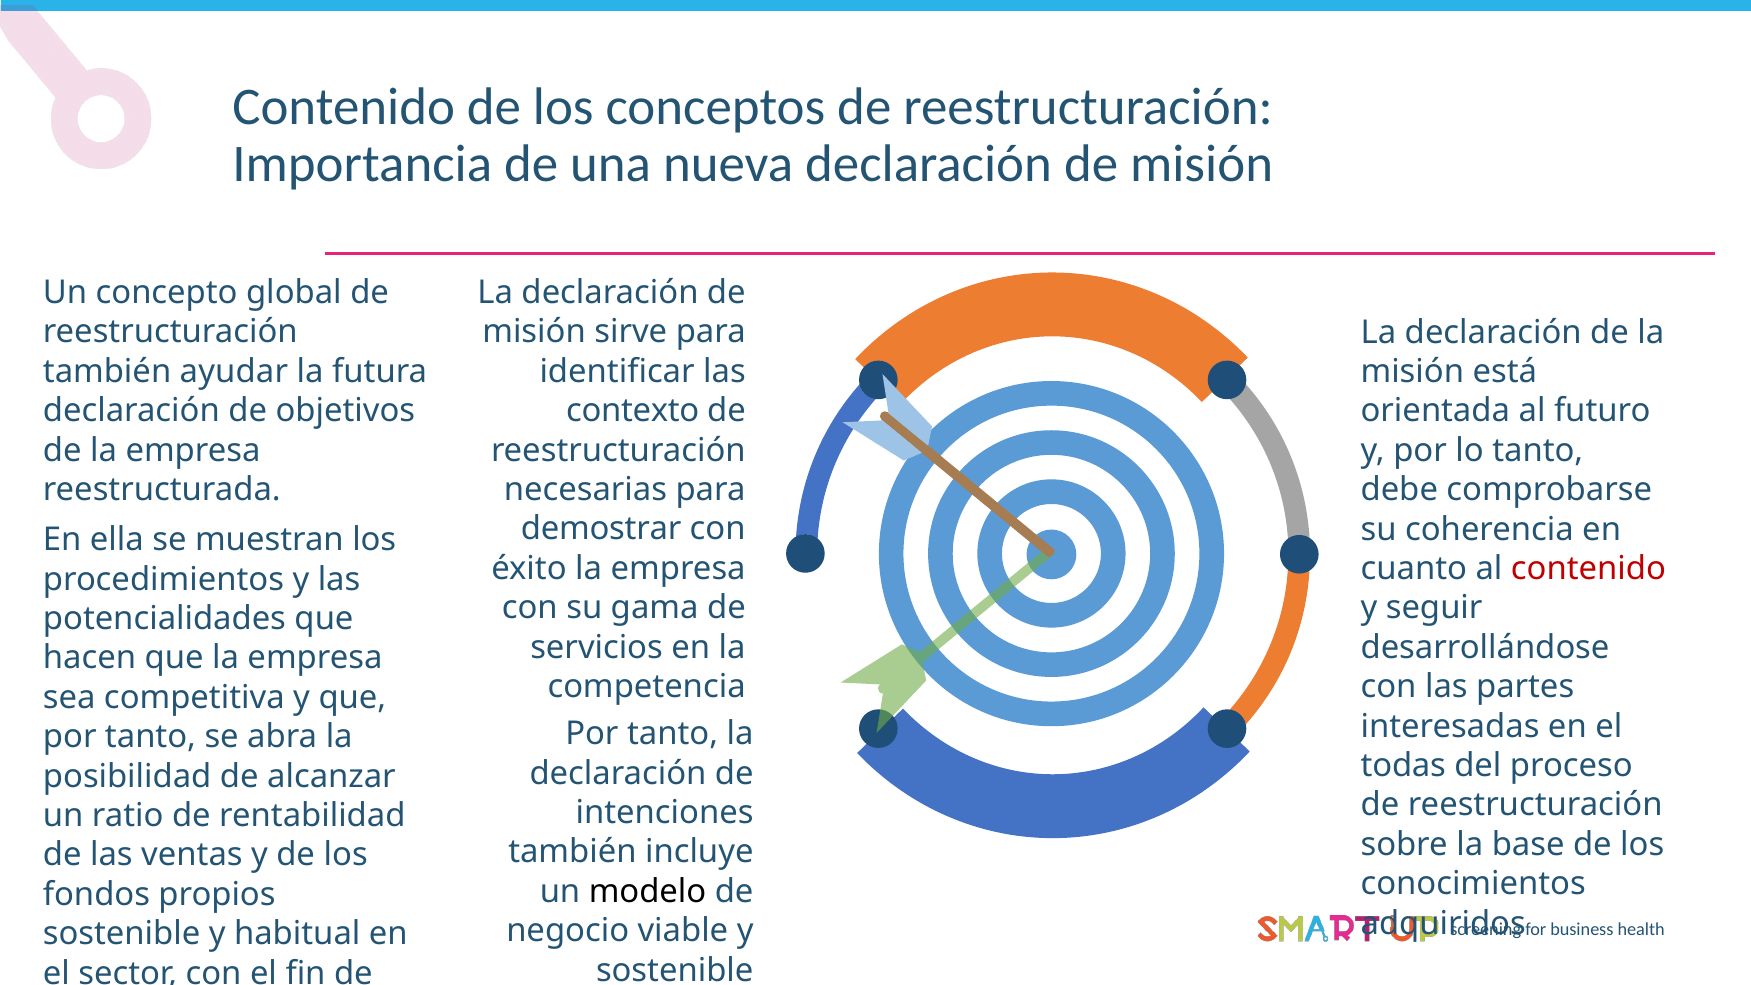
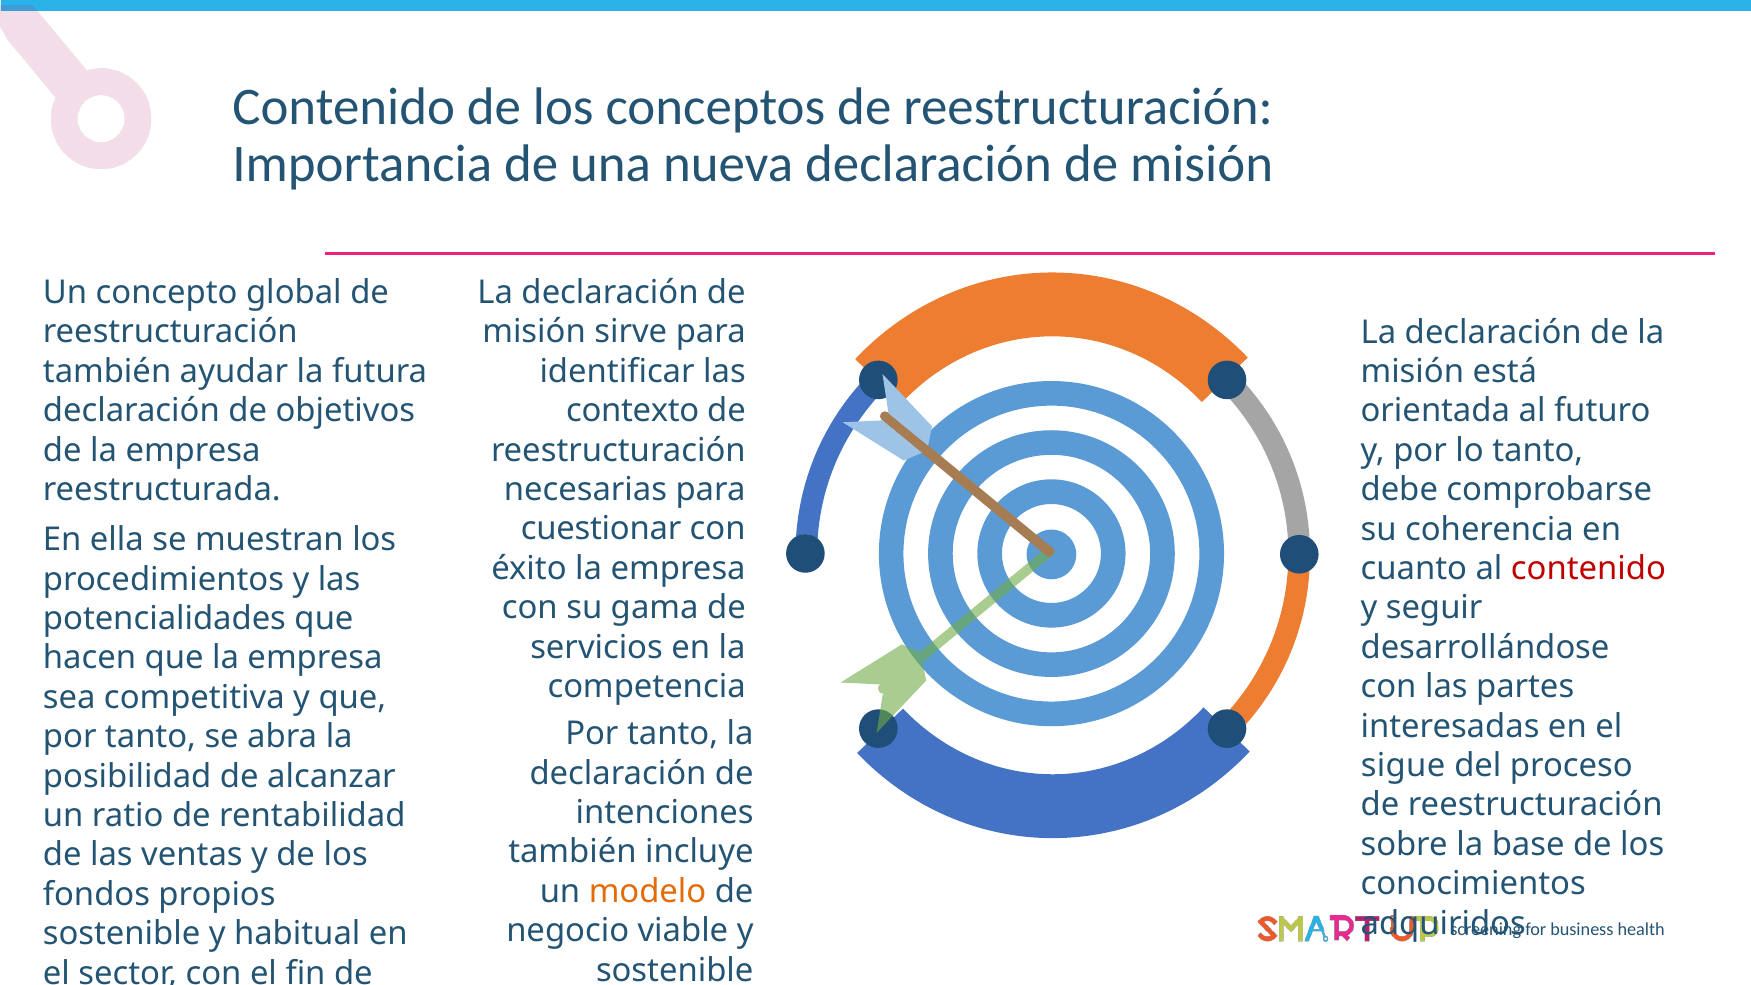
demostrar: demostrar -> cuestionar
todas: todas -> sigue
modelo colour: black -> orange
